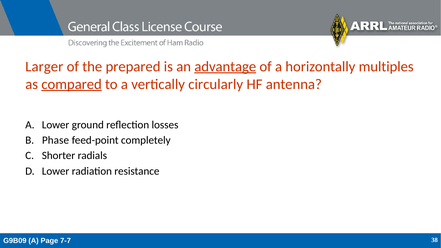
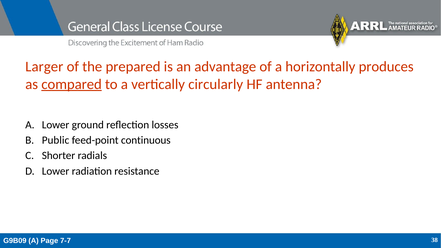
advantage underline: present -> none
multiples: multiples -> produces
Phase: Phase -> Public
completely: completely -> continuous
